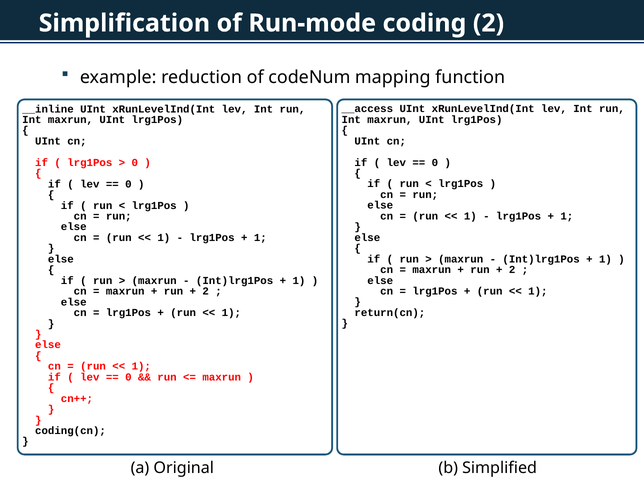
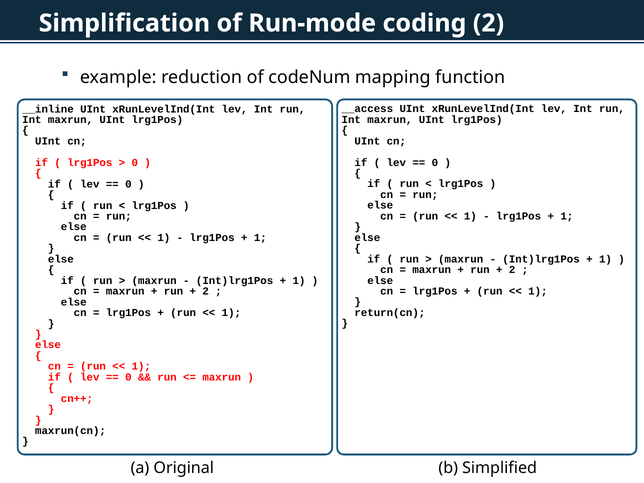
coding(cn: coding(cn -> maxrun(cn
